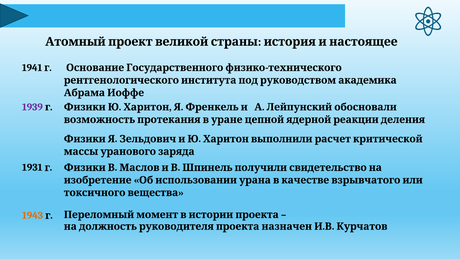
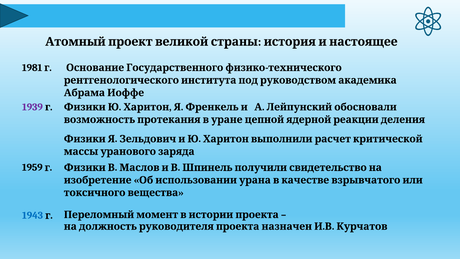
1941: 1941 -> 1981
1931: 1931 -> 1959
1943 colour: orange -> blue
